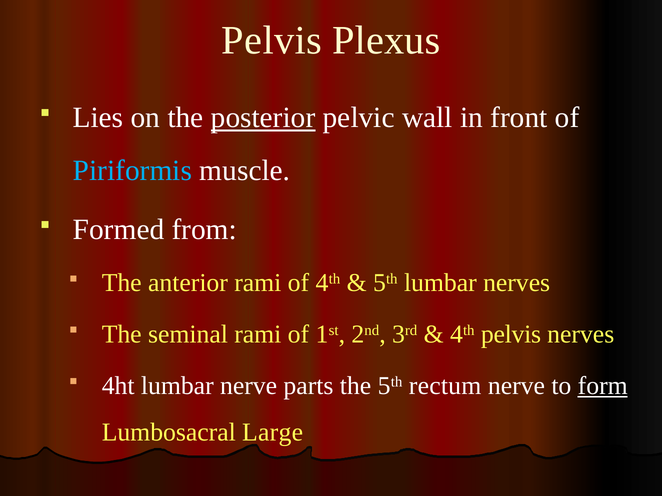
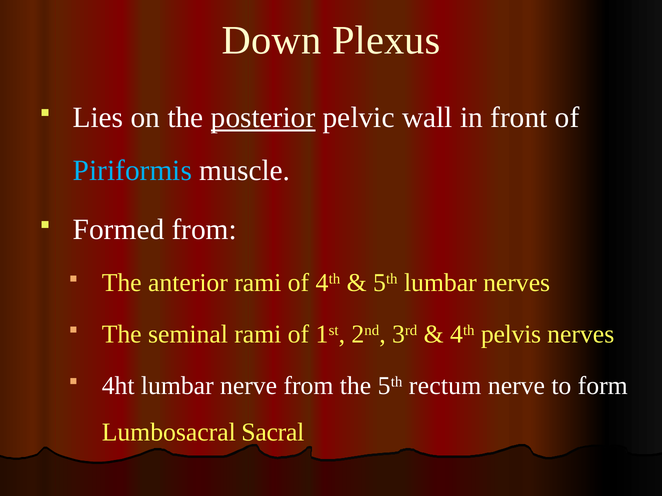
Pelvis at (272, 40): Pelvis -> Down
nerve parts: parts -> from
form underline: present -> none
Large: Large -> Sacral
